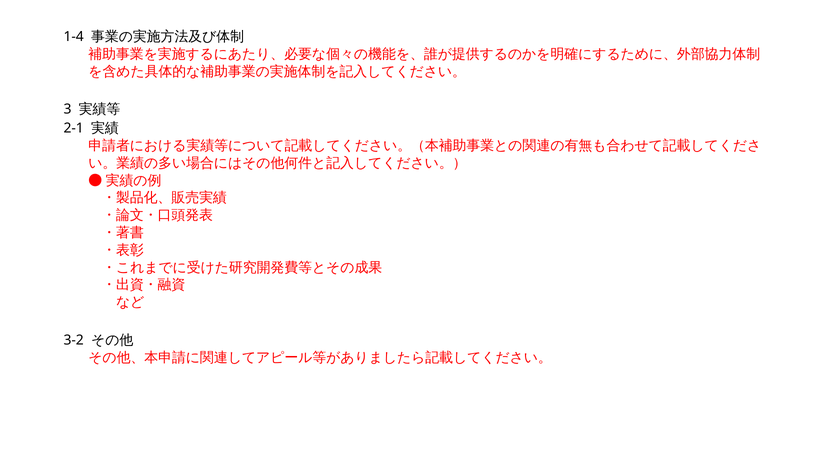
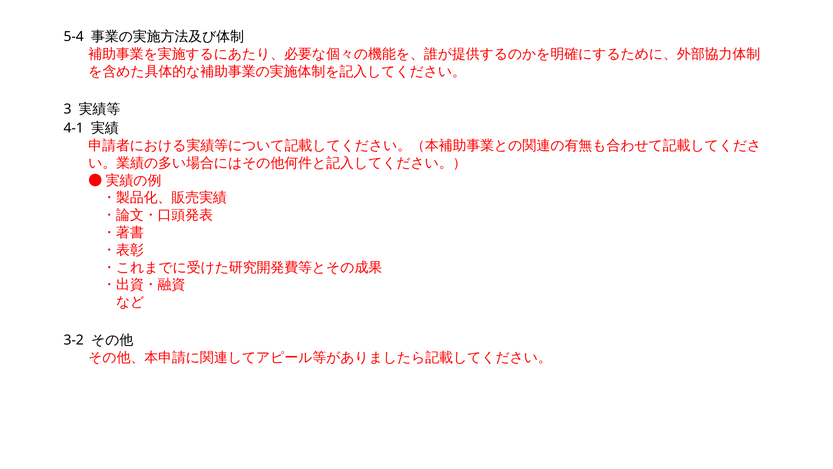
1-4: 1-4 -> 5-4
2-1: 2-1 -> 4-1
